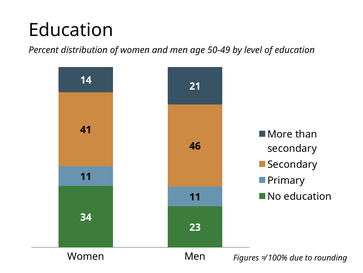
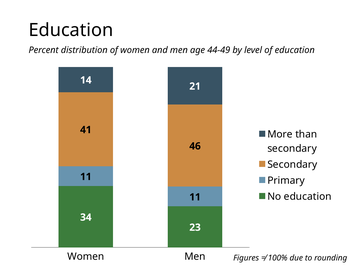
50-49: 50-49 -> 44-49
